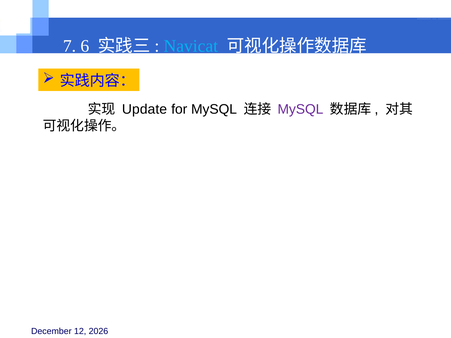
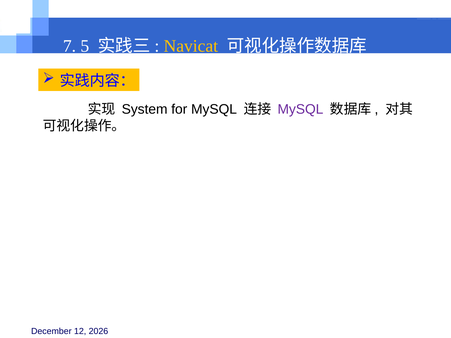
6: 6 -> 5
Navicat colour: light blue -> yellow
Update: Update -> System
